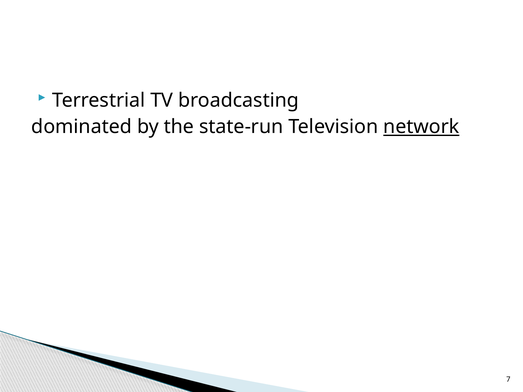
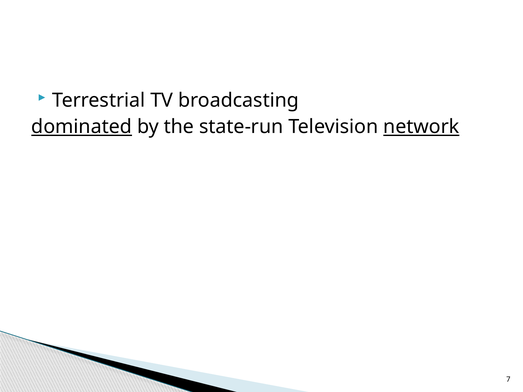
dominated underline: none -> present
